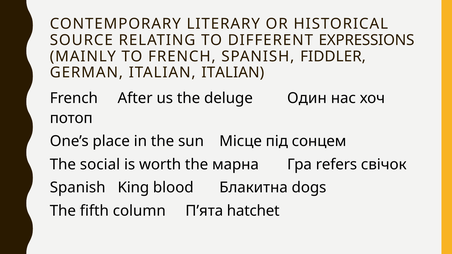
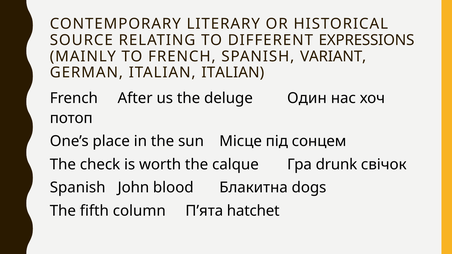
FIDDLER: FIDDLER -> VARIANT
social: social -> check
марна: марна -> calque
refers: refers -> drunk
King: King -> John
